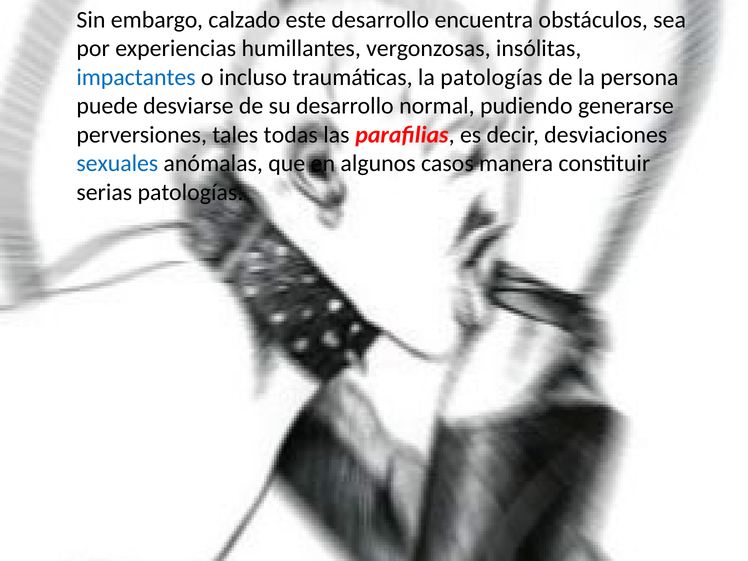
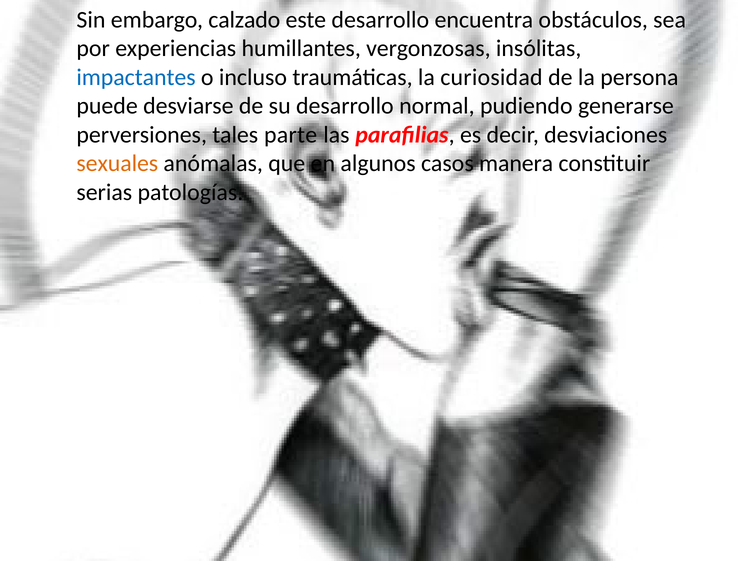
la patologías: patologías -> curiosidad
todas: todas -> parte
sexuales colour: blue -> orange
